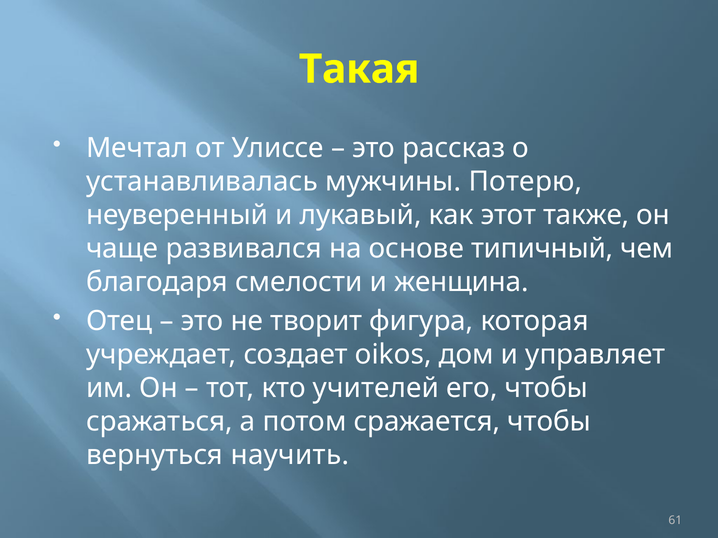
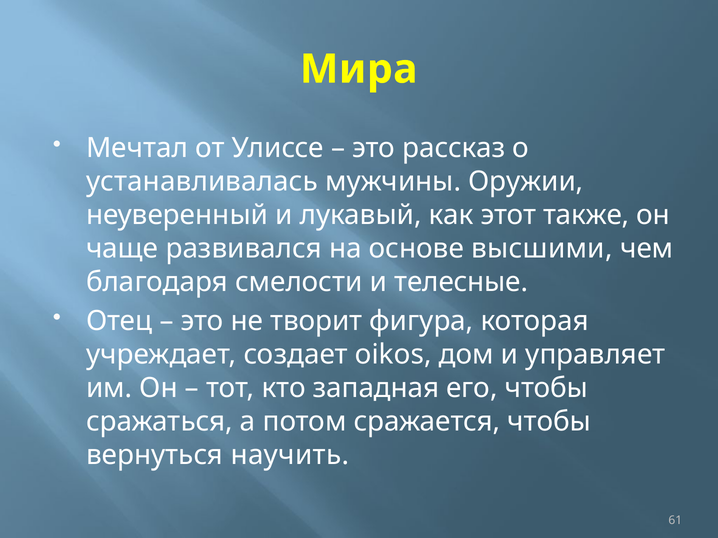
Такая: Такая -> Мира
Потерю: Потерю -> Оружии
типичный: типичный -> высшими
женщина: женщина -> телесные
учителей: учителей -> западная
